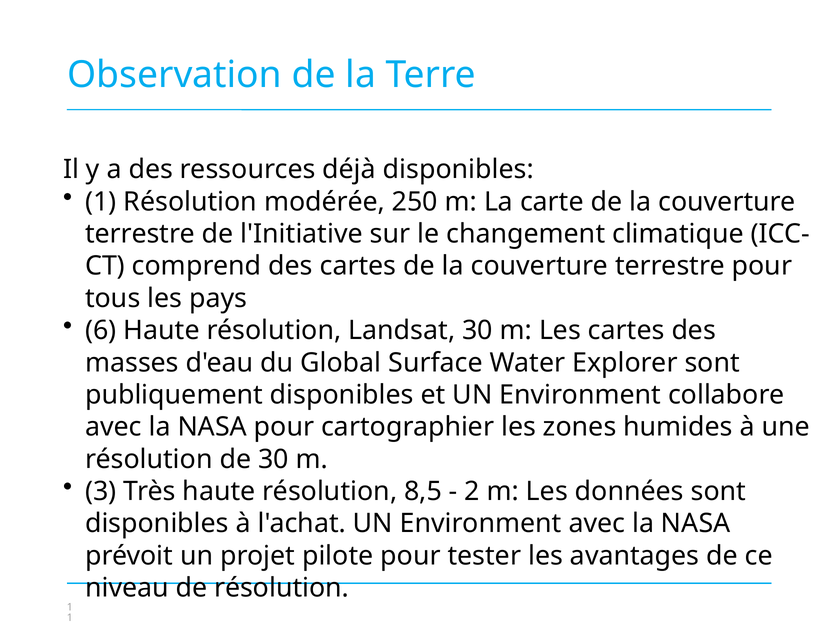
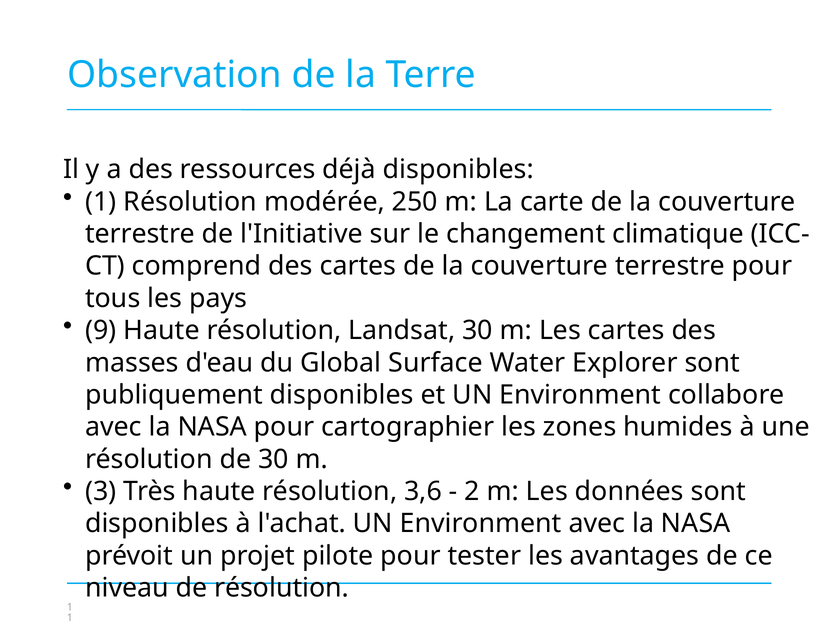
6: 6 -> 9
8,5: 8,5 -> 3,6
